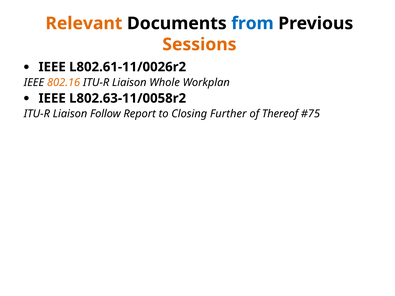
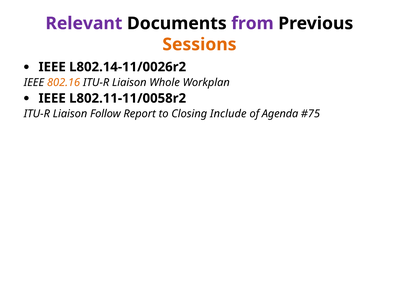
Relevant colour: orange -> purple
from colour: blue -> purple
L802.61-11/0026r2: L802.61-11/0026r2 -> L802.14-11/0026r2
L802.63-11/0058r2: L802.63-11/0058r2 -> L802.11-11/0058r2
Further: Further -> Include
Thereof: Thereof -> Agenda
